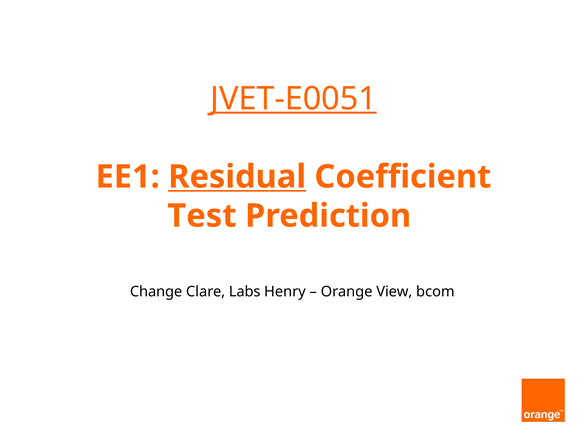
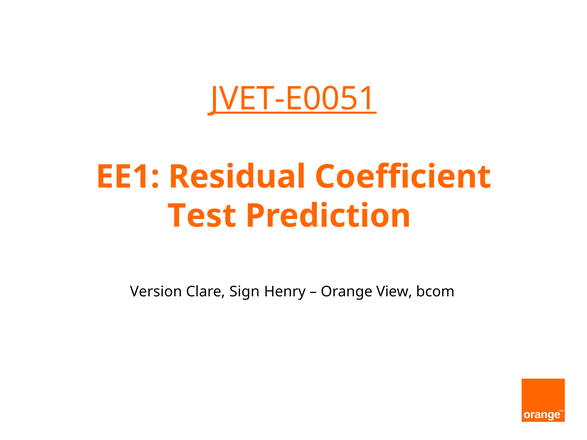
Residual underline: present -> none
Change: Change -> Version
Labs: Labs -> Sign
